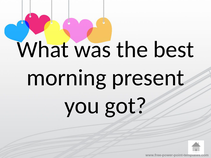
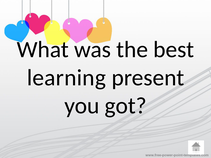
morning: morning -> learning
